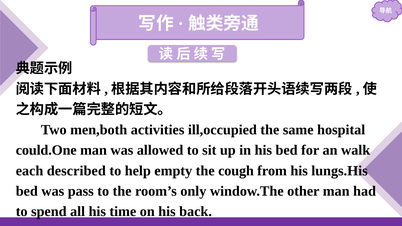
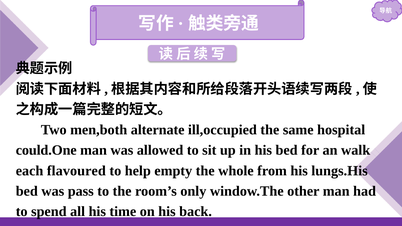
activities: activities -> alternate
described: described -> flavoured
cough: cough -> whole
